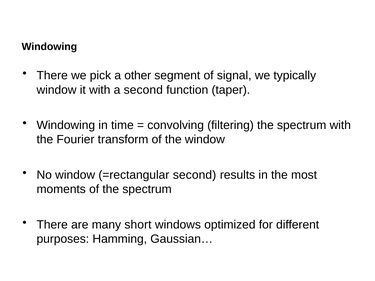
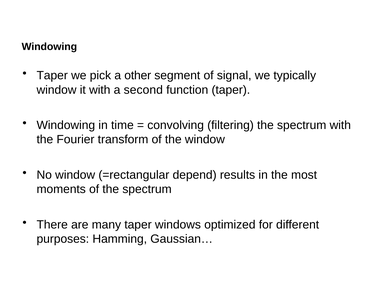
There at (52, 76): There -> Taper
=rectangular second: second -> depend
many short: short -> taper
